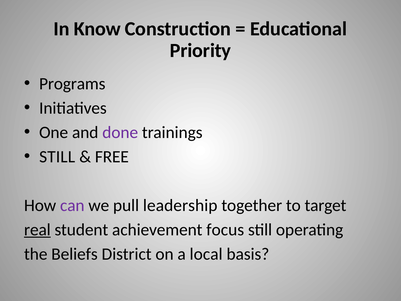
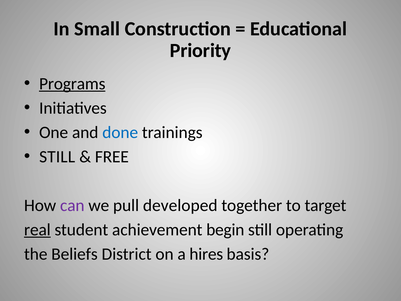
Know: Know -> Small
Programs underline: none -> present
done colour: purple -> blue
leadership: leadership -> developed
focus: focus -> begin
local: local -> hires
